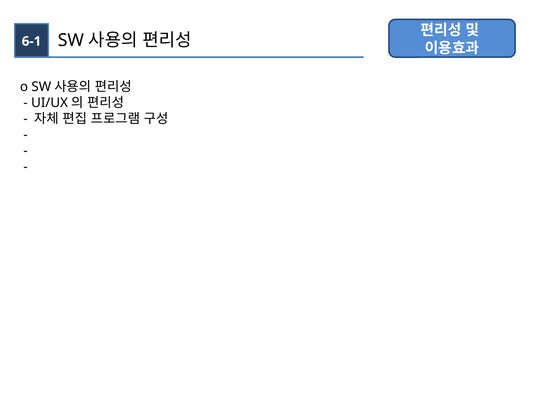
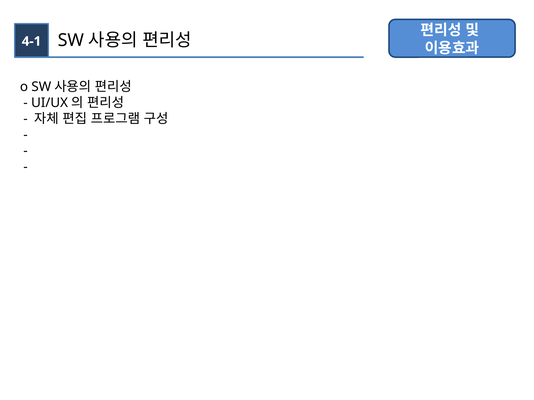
6-1: 6-1 -> 4-1
